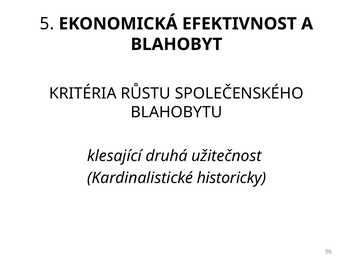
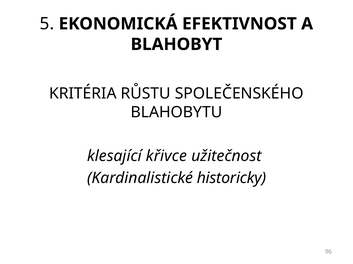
druhá: druhá -> křivce
